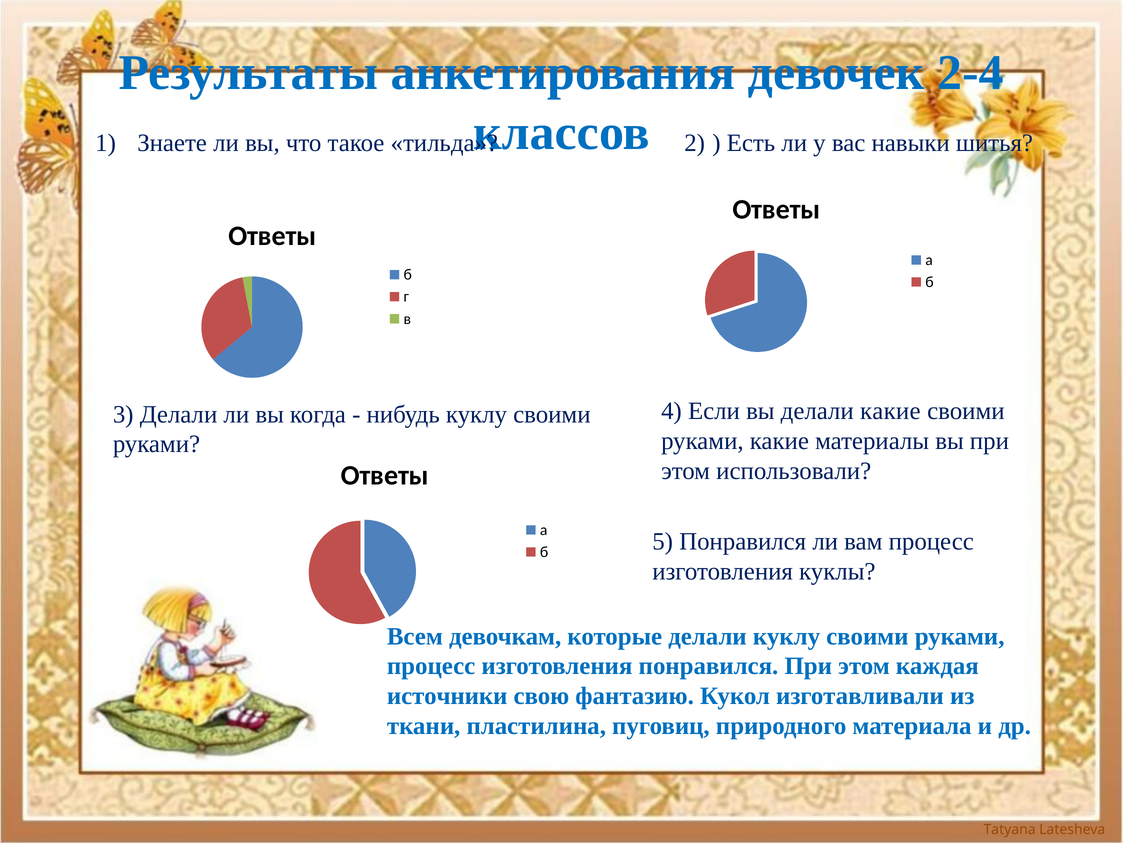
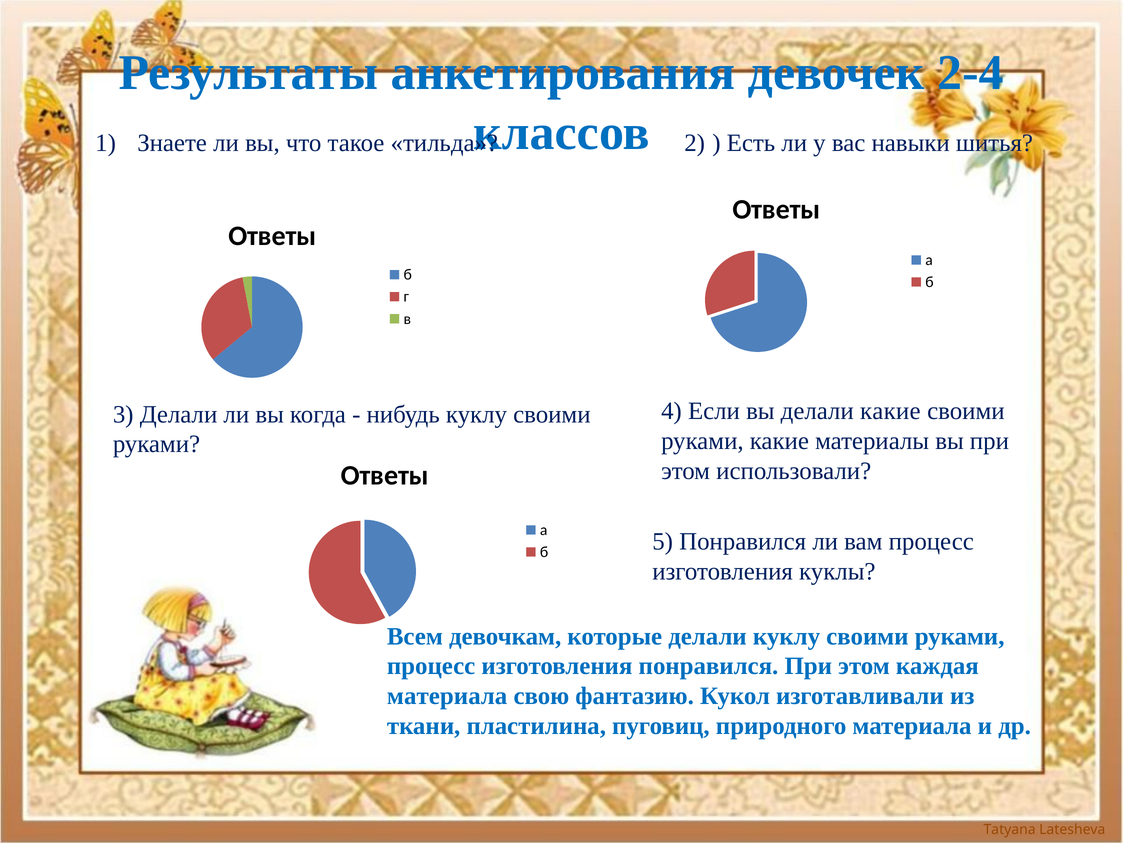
источники at (447, 696): источники -> материала
